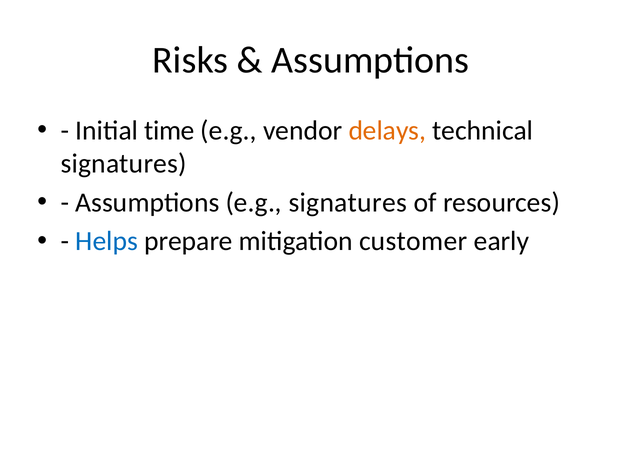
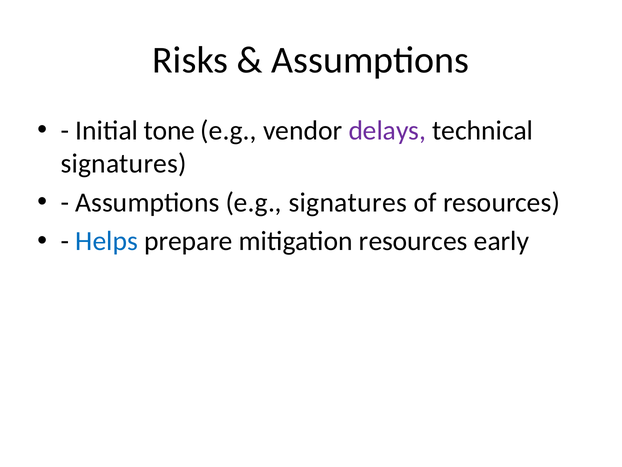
time: time -> tone
delays colour: orange -> purple
mitigation customer: customer -> resources
